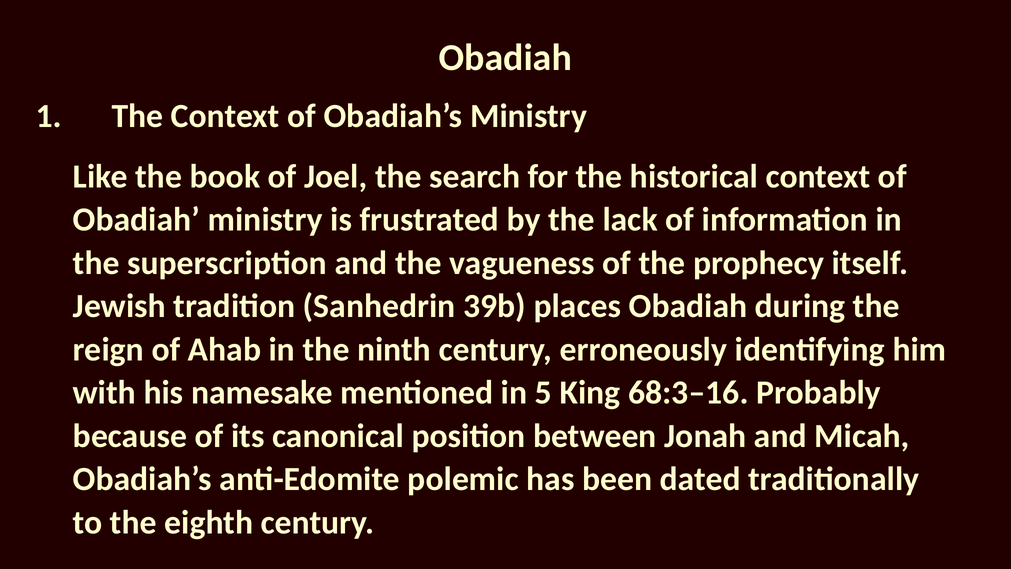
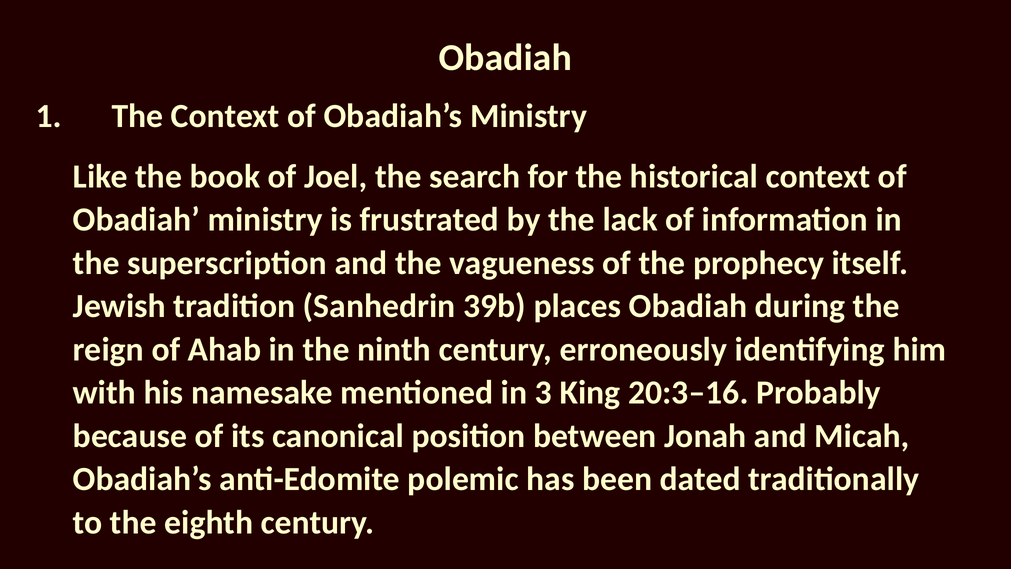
5: 5 -> 3
68:3–16: 68:3–16 -> 20:3–16
